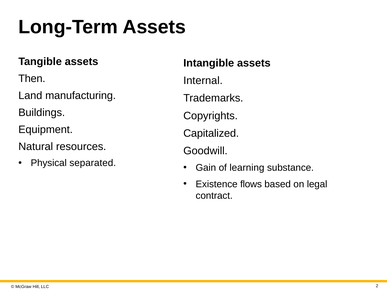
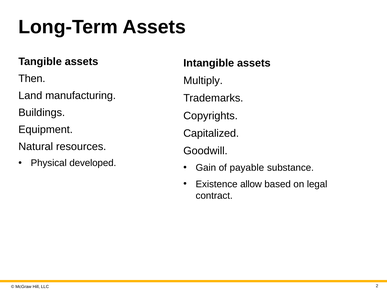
Internal: Internal -> Multiply
separated: separated -> developed
learning: learning -> payable
flows: flows -> allow
